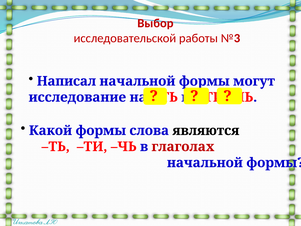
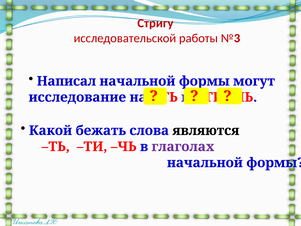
Выбор: Выбор -> Стригу
Какой формы: формы -> бежать
глаголах colour: red -> purple
